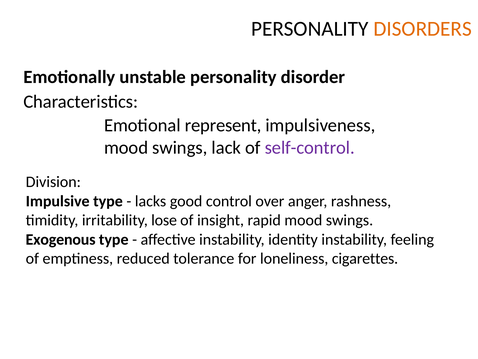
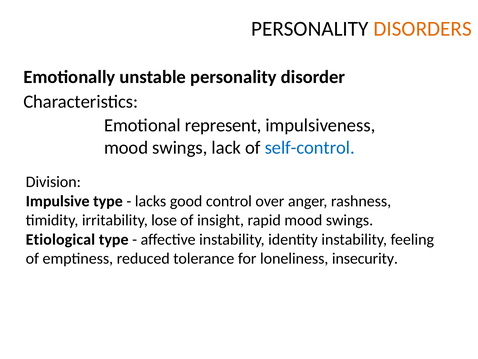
self-control colour: purple -> blue
Exogenous: Exogenous -> Etiological
cigarettes: cigarettes -> insecurity
